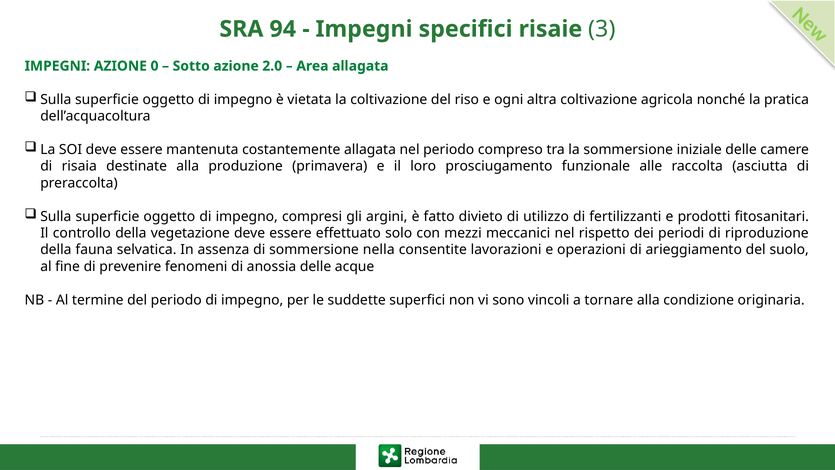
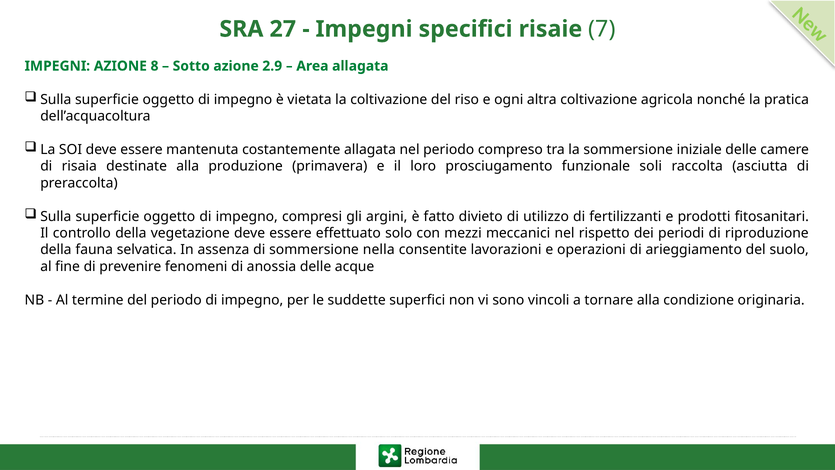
94: 94 -> 27
3: 3 -> 7
0: 0 -> 8
2.0: 2.0 -> 2.9
alle: alle -> soli
